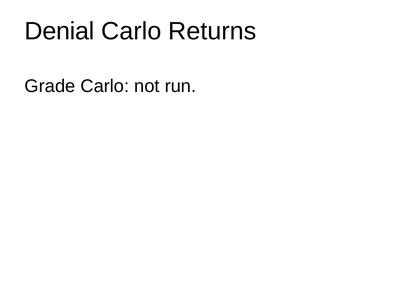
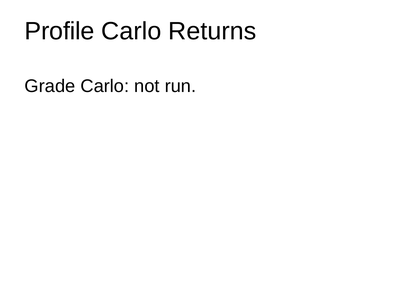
Denial: Denial -> Profile
